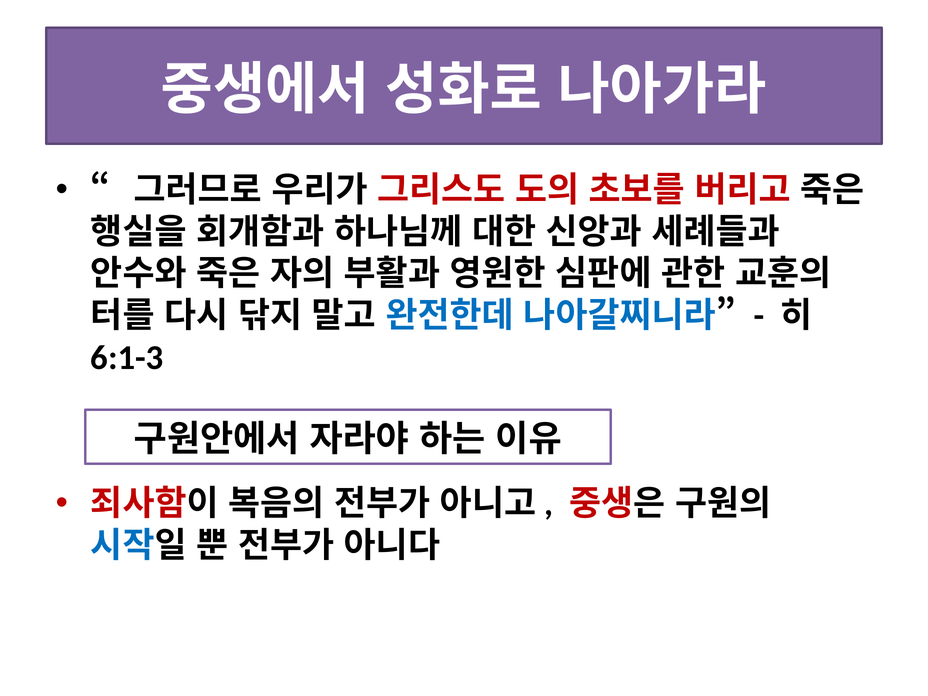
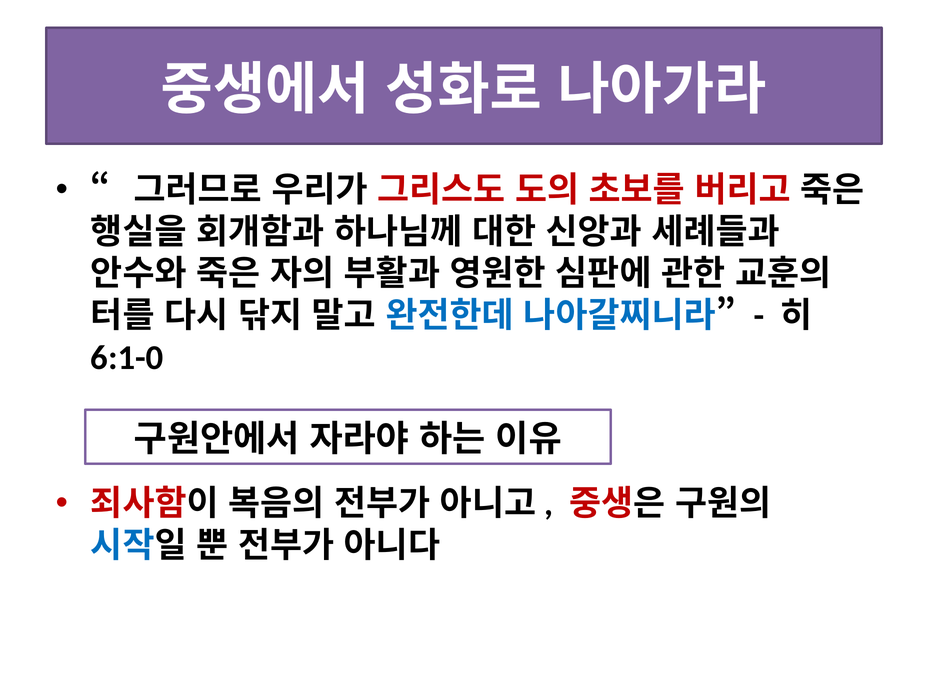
6:1-3: 6:1-3 -> 6:1-0
